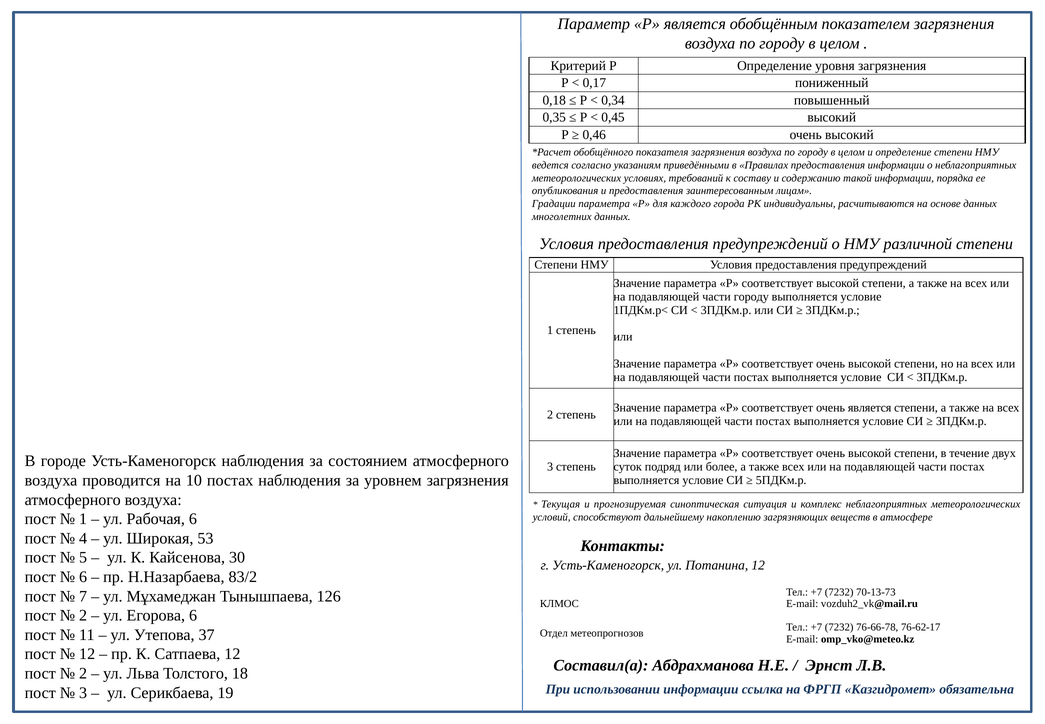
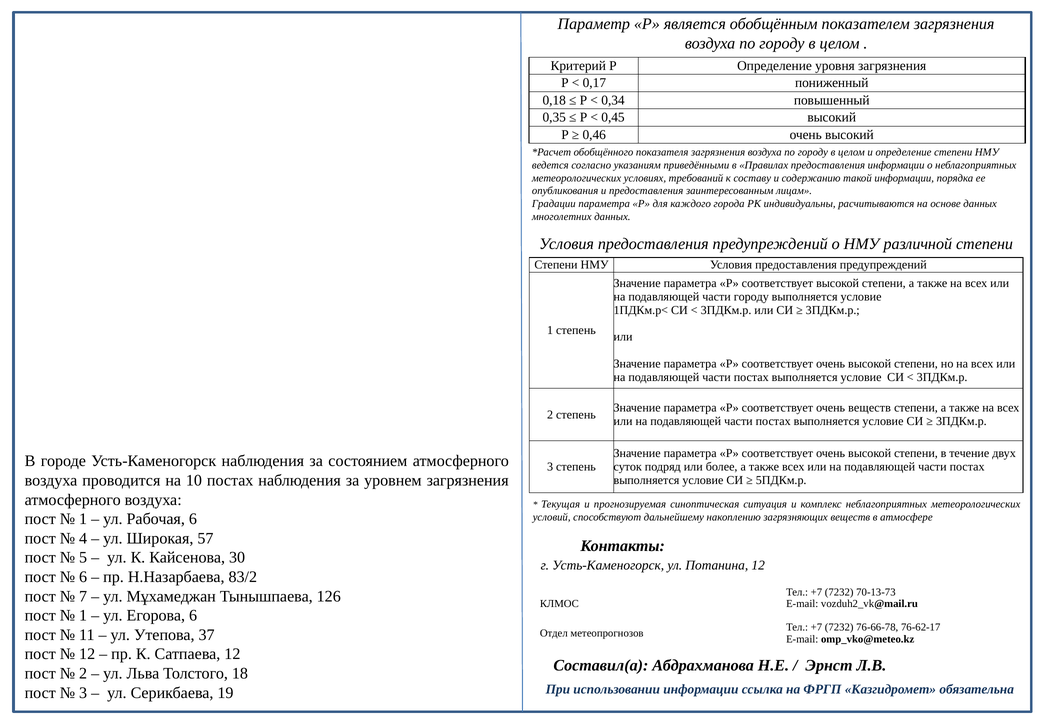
очень является: является -> веществ
53: 53 -> 57
2 at (83, 615): 2 -> 1
